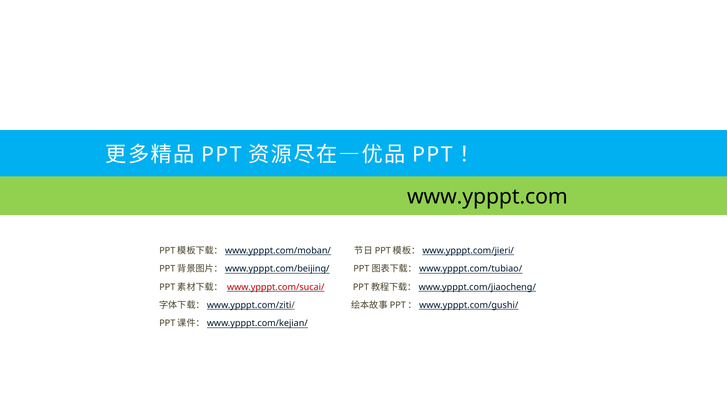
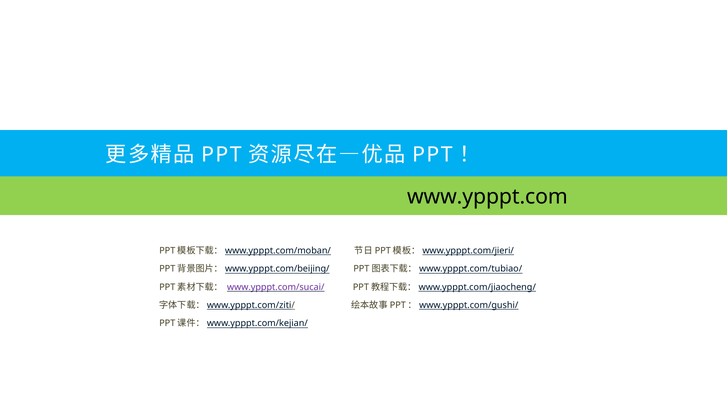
www.ypppt.com/sucai/ colour: red -> purple
